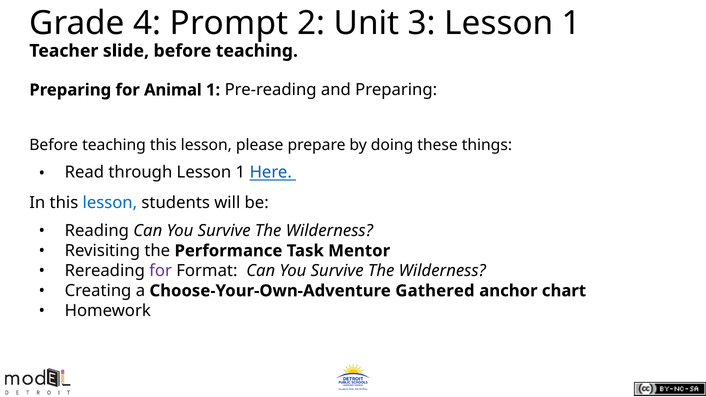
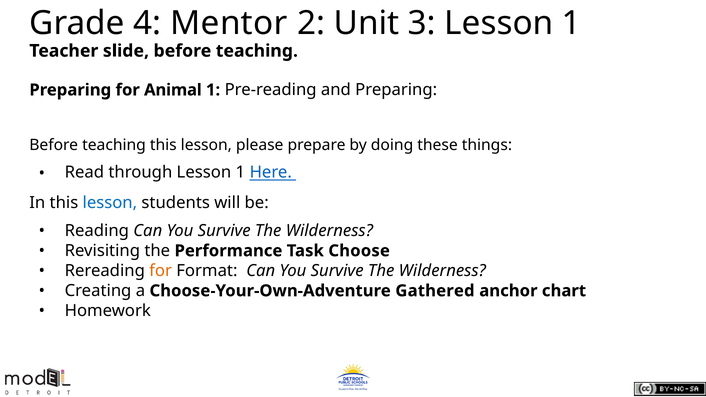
Prompt: Prompt -> Mentor
Mentor: Mentor -> Choose
for at (161, 271) colour: purple -> orange
